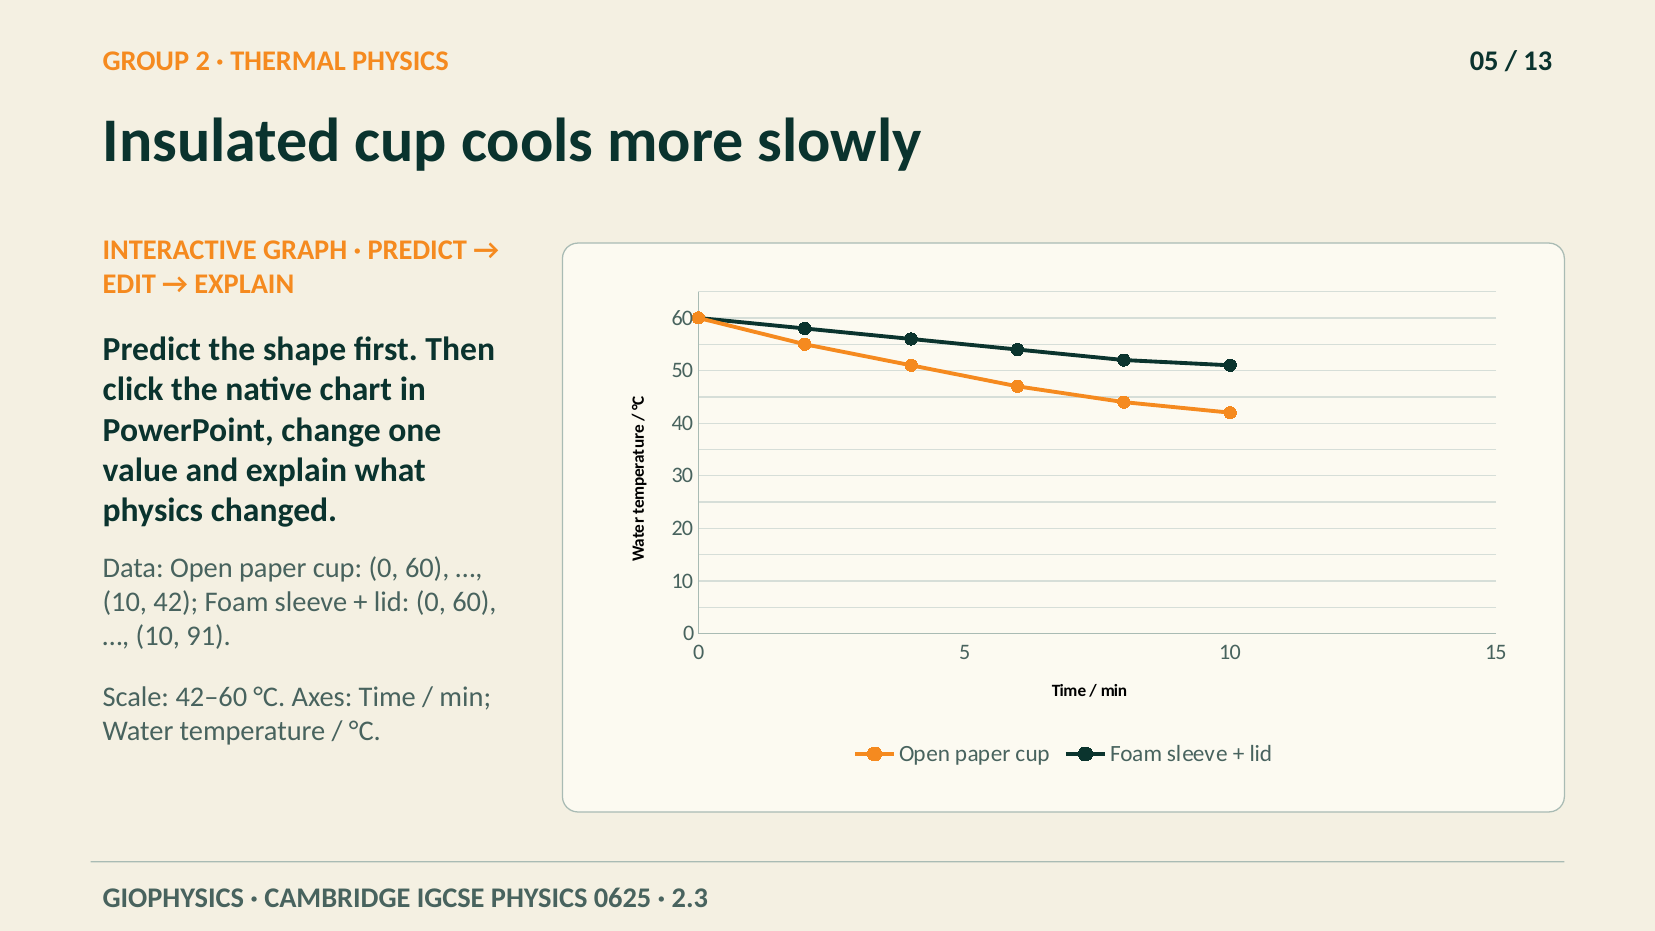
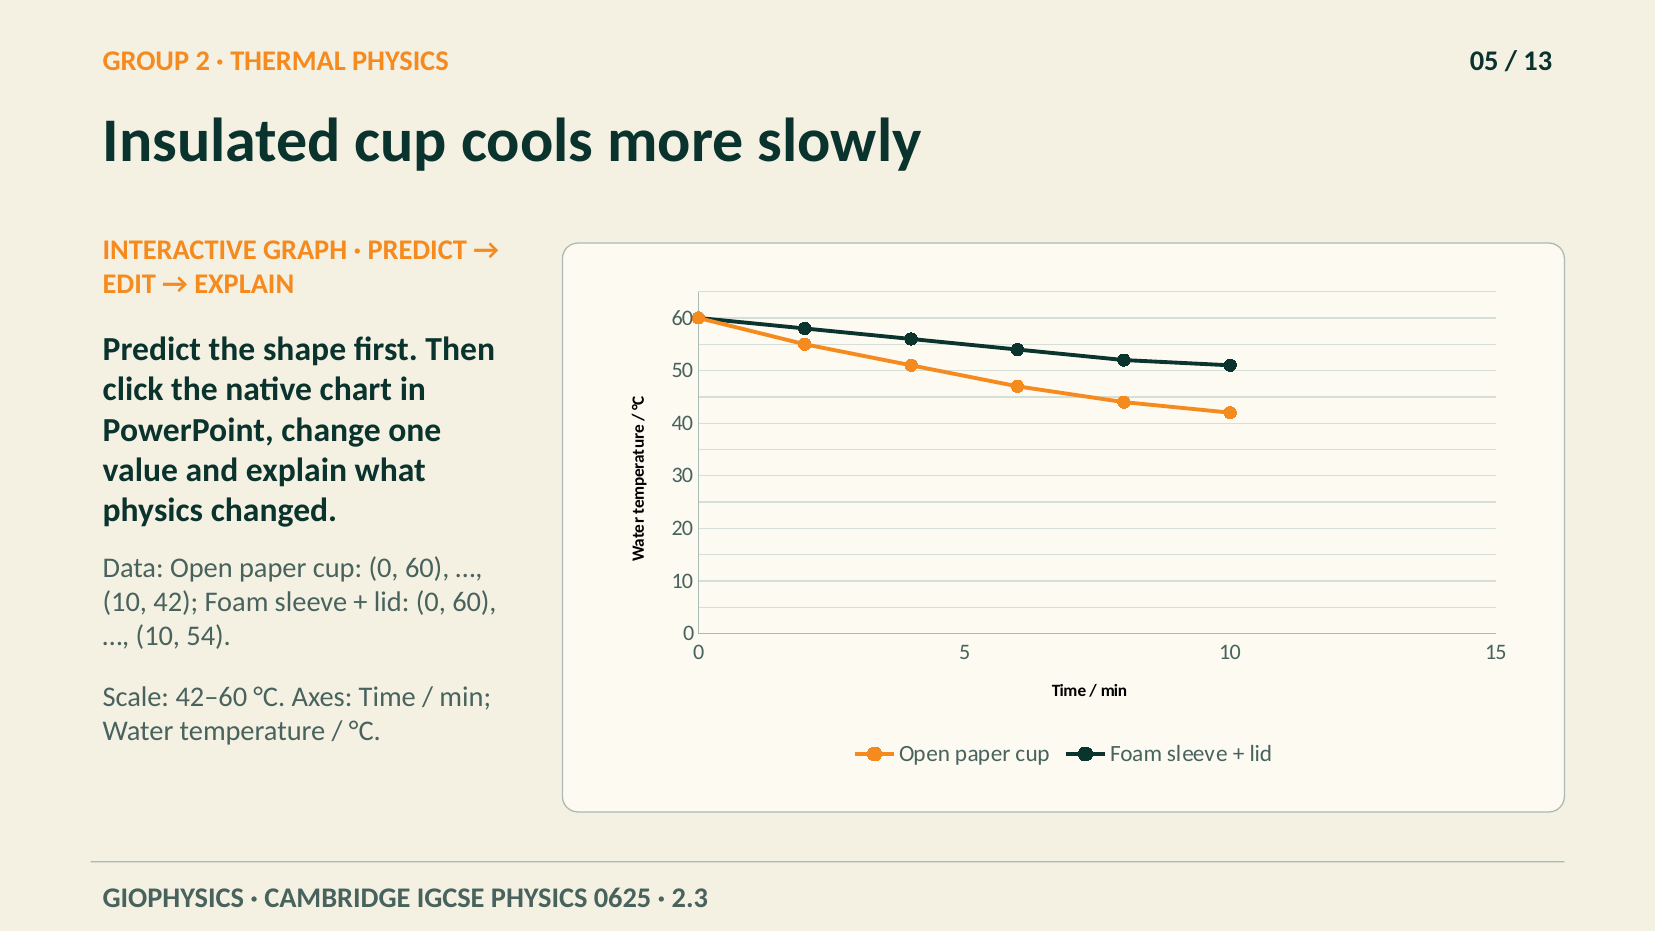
91: 91 -> 54
